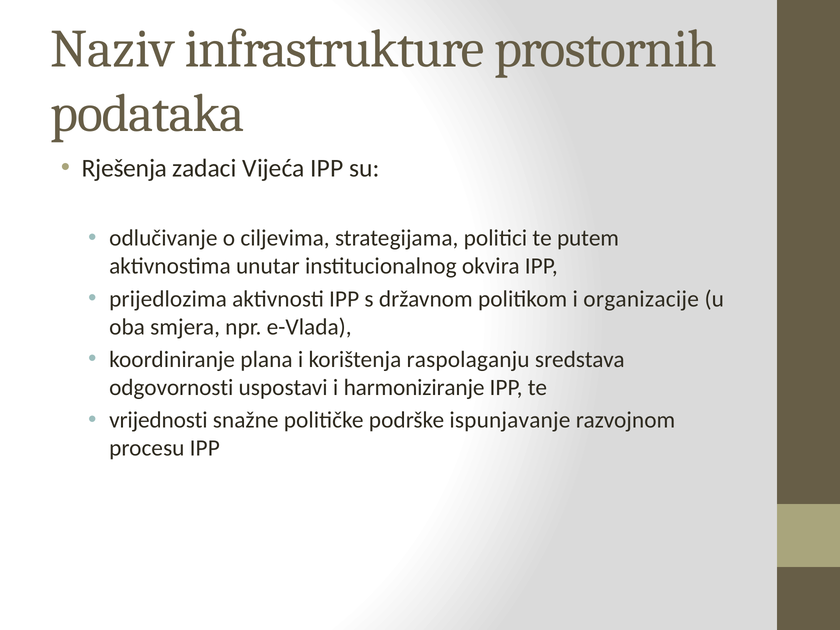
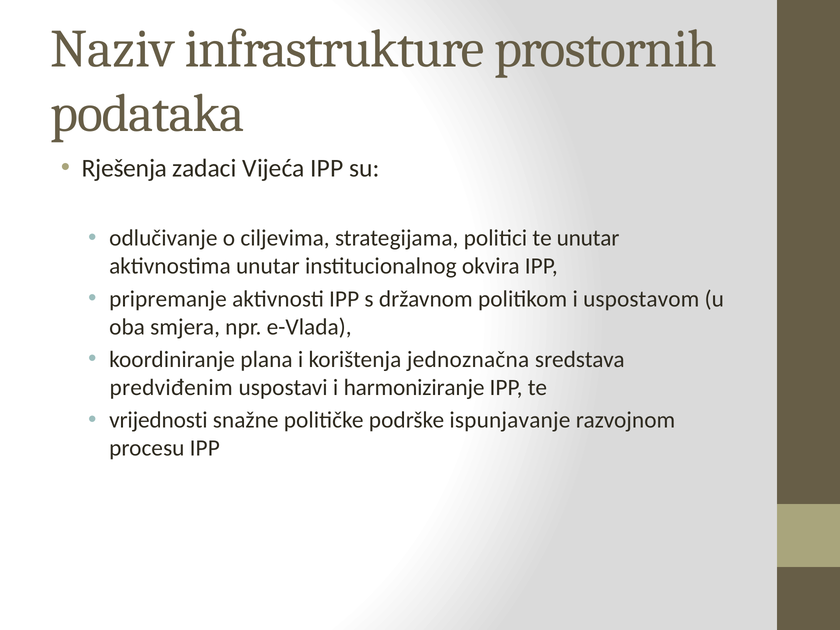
te putem: putem -> unutar
prijedlozima: prijedlozima -> pripremanje
organizacije: organizacije -> uspostavom
raspolaganju: raspolaganju -> jednoznačna
odgovornosti: odgovornosti -> predviđenim
